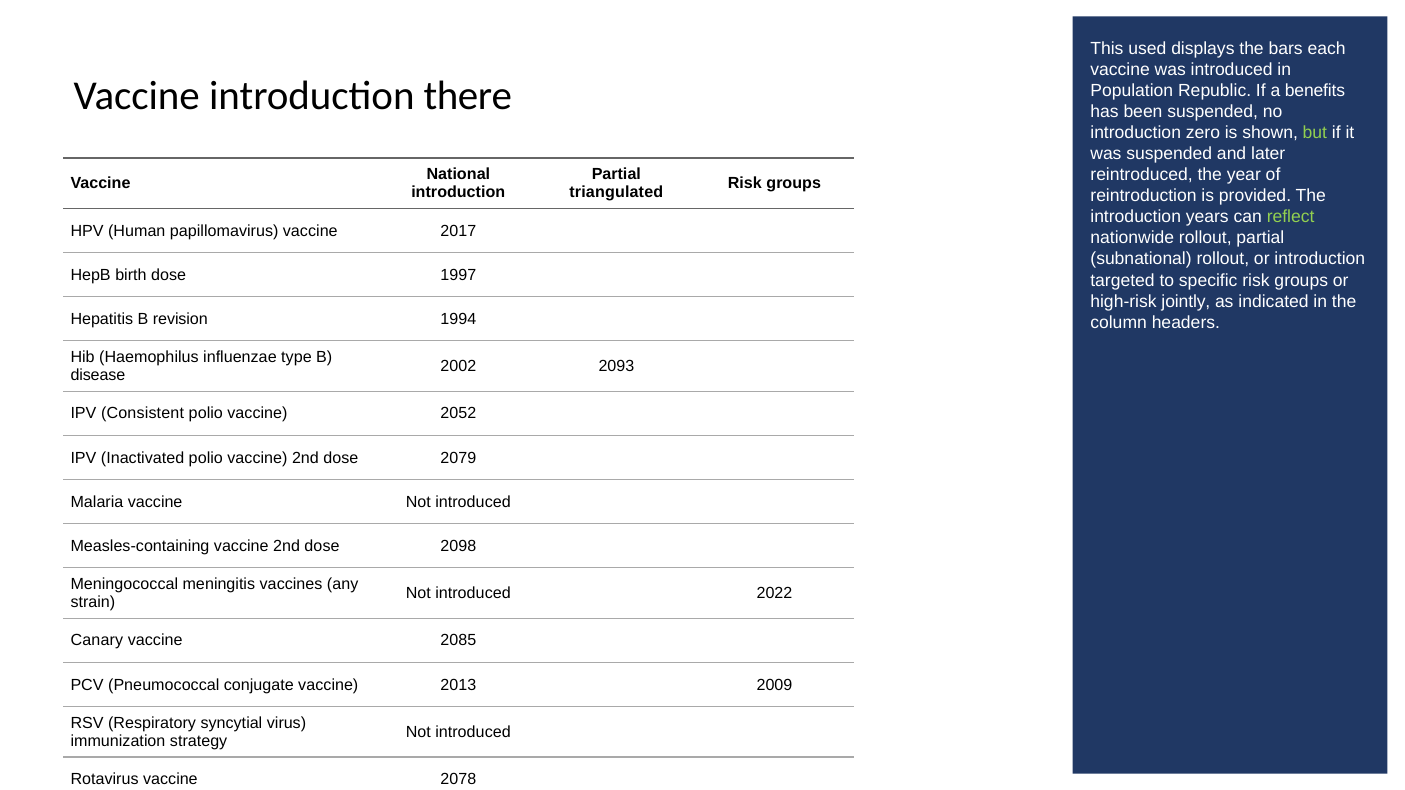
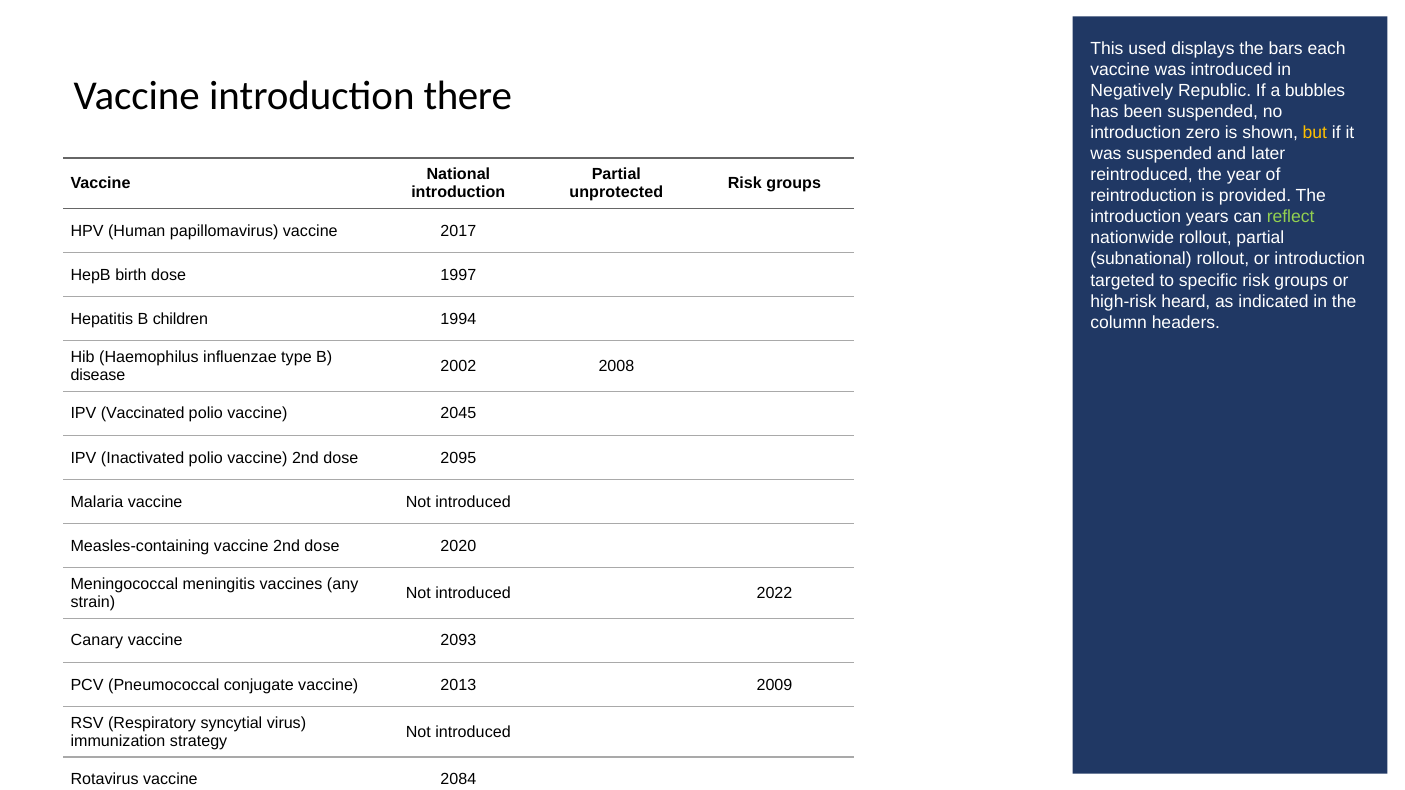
Population: Population -> Negatively
benefits: benefits -> bubbles
but colour: light green -> yellow
triangulated: triangulated -> unprotected
jointly: jointly -> heard
B revision: revision -> children
2093: 2093 -> 2008
Consistent: Consistent -> Vaccinated
2052: 2052 -> 2045
2079: 2079 -> 2095
2098: 2098 -> 2020
2085: 2085 -> 2093
2078: 2078 -> 2084
